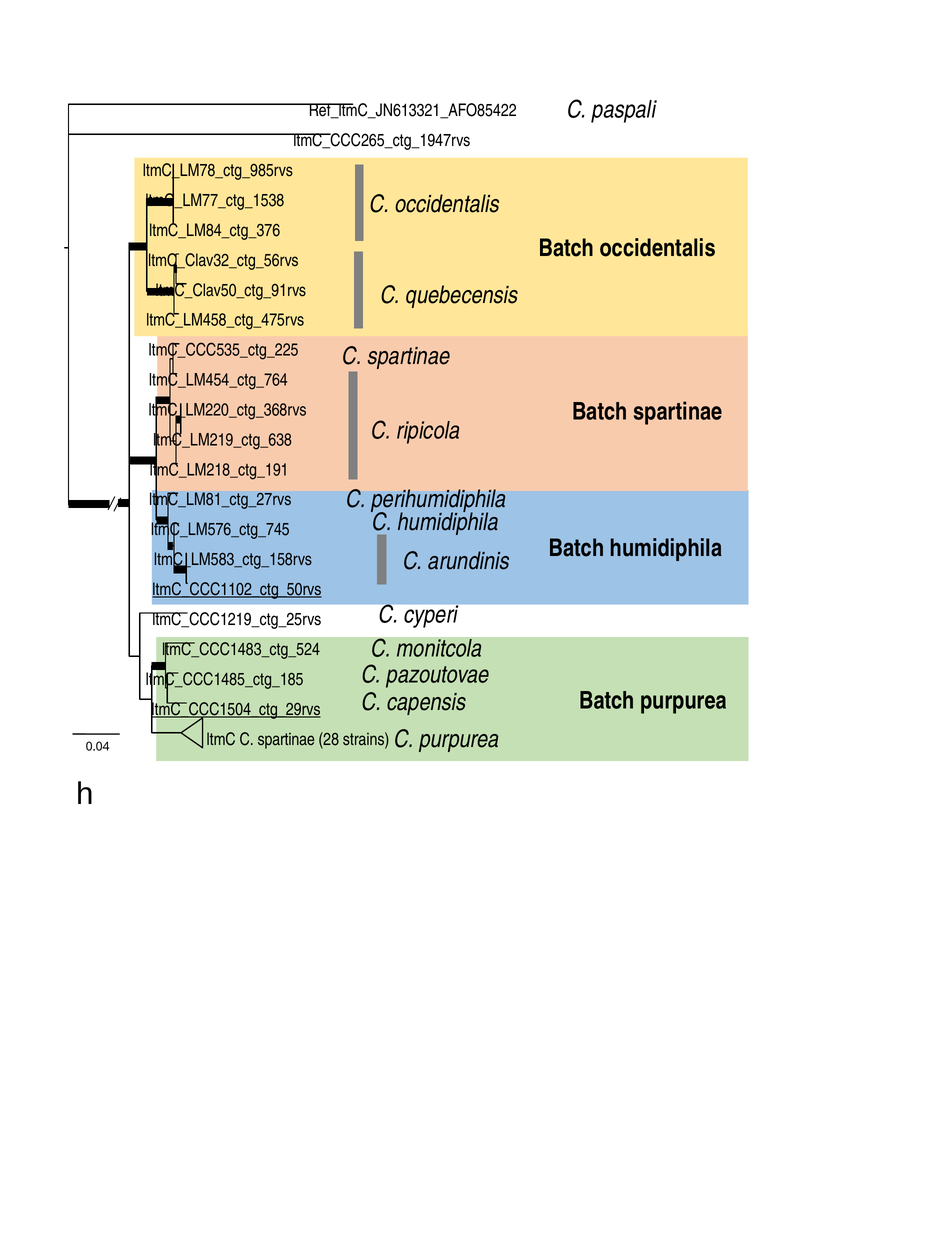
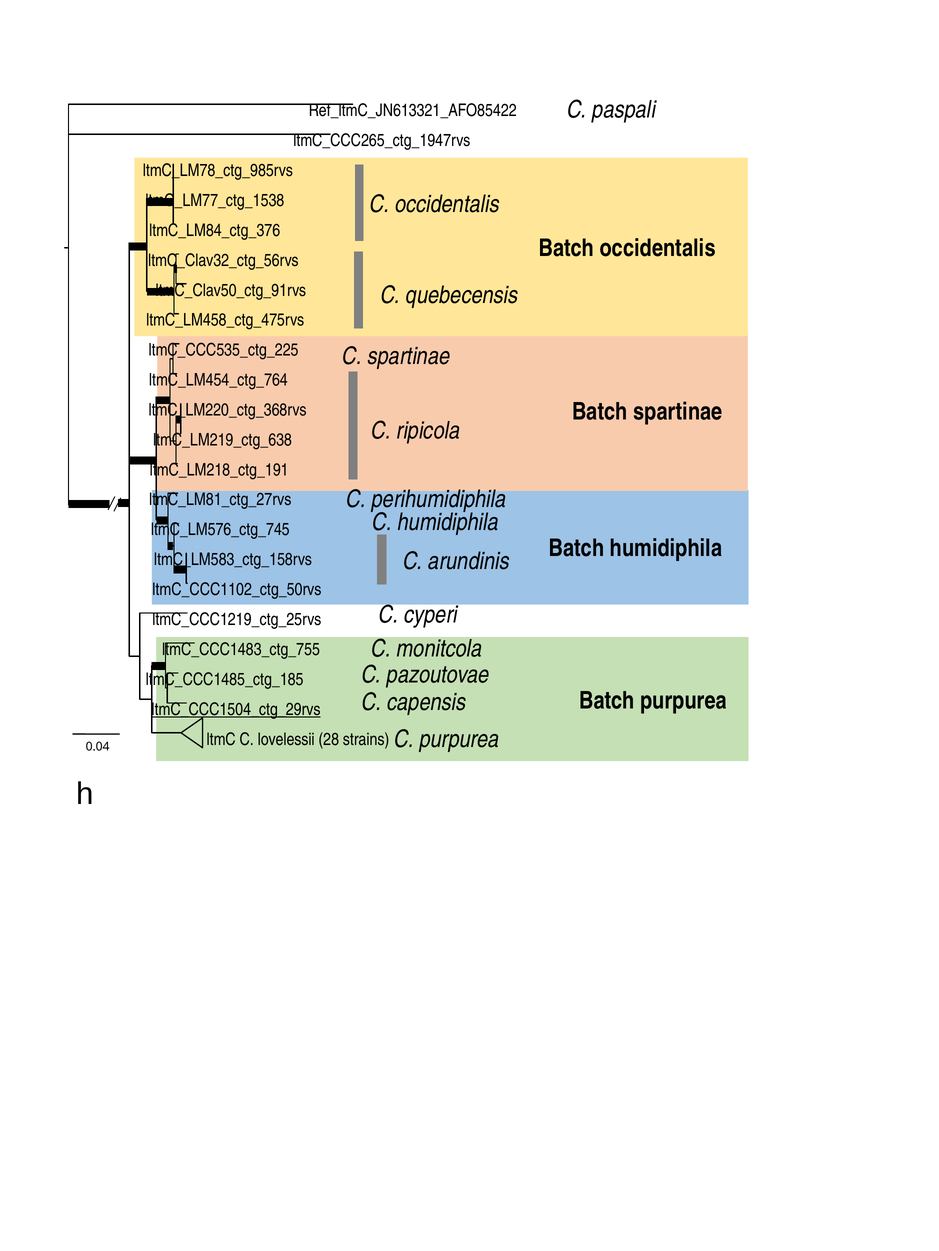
ltmC_CCC1102_ctg_50rvs underline: present -> none
ltmC_CCC1483_ctg_524: ltmC_CCC1483_ctg_524 -> ltmC_CCC1483_ctg_755
ltmC C spartinae: spartinae -> lovelessii
